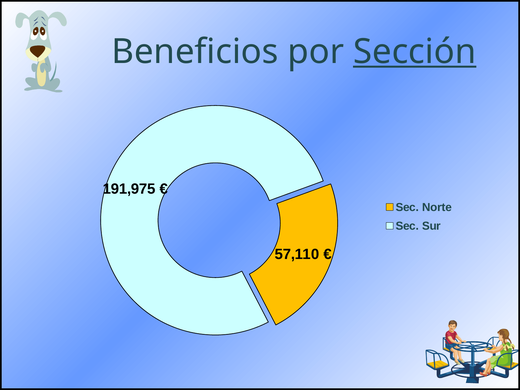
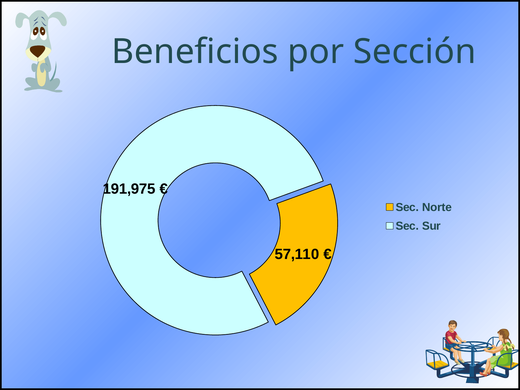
Sección underline: present -> none
